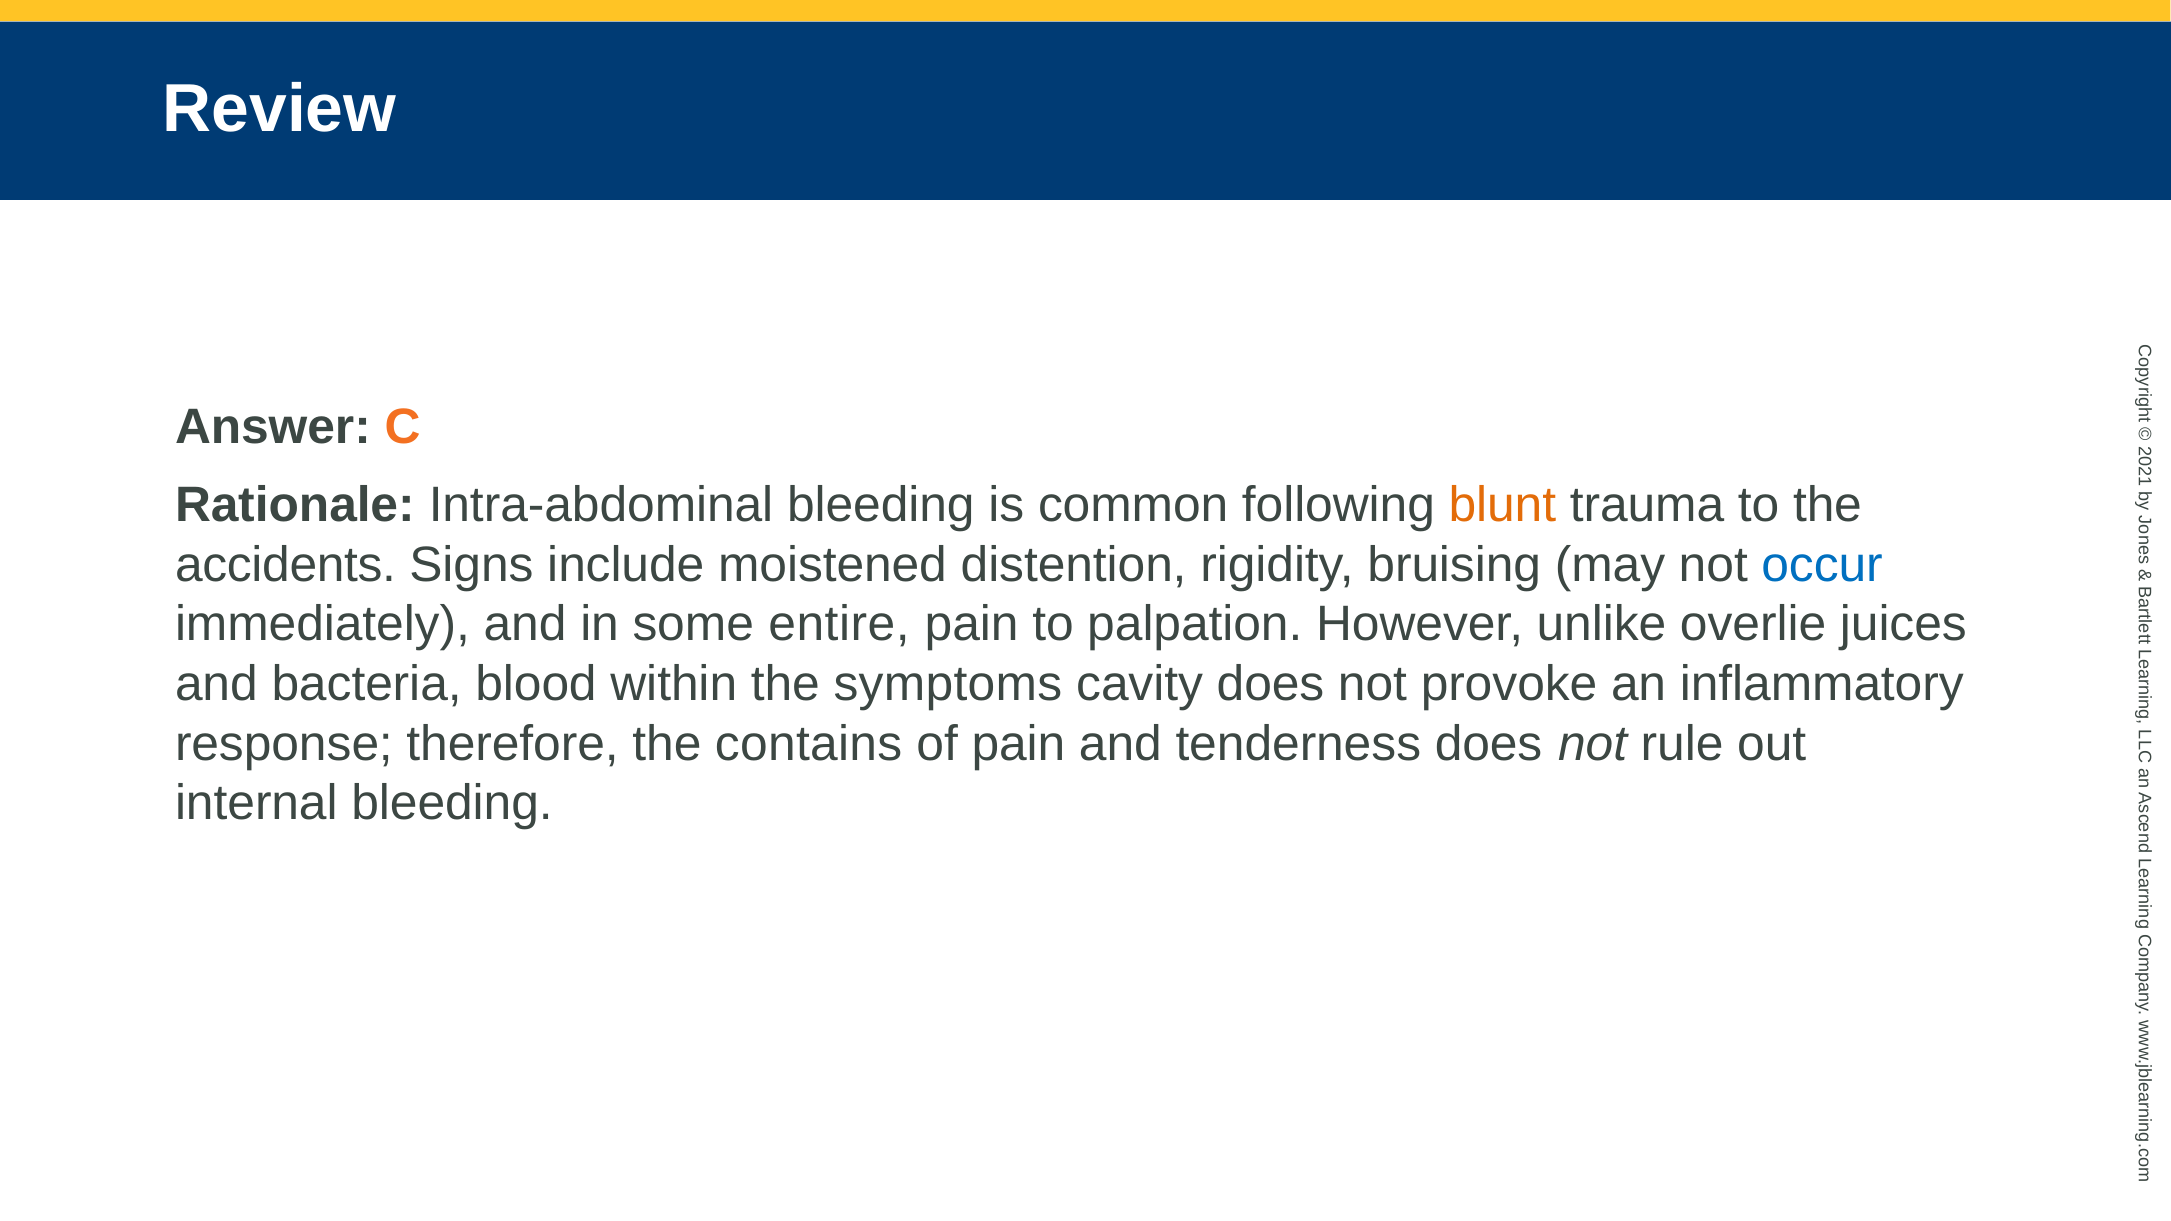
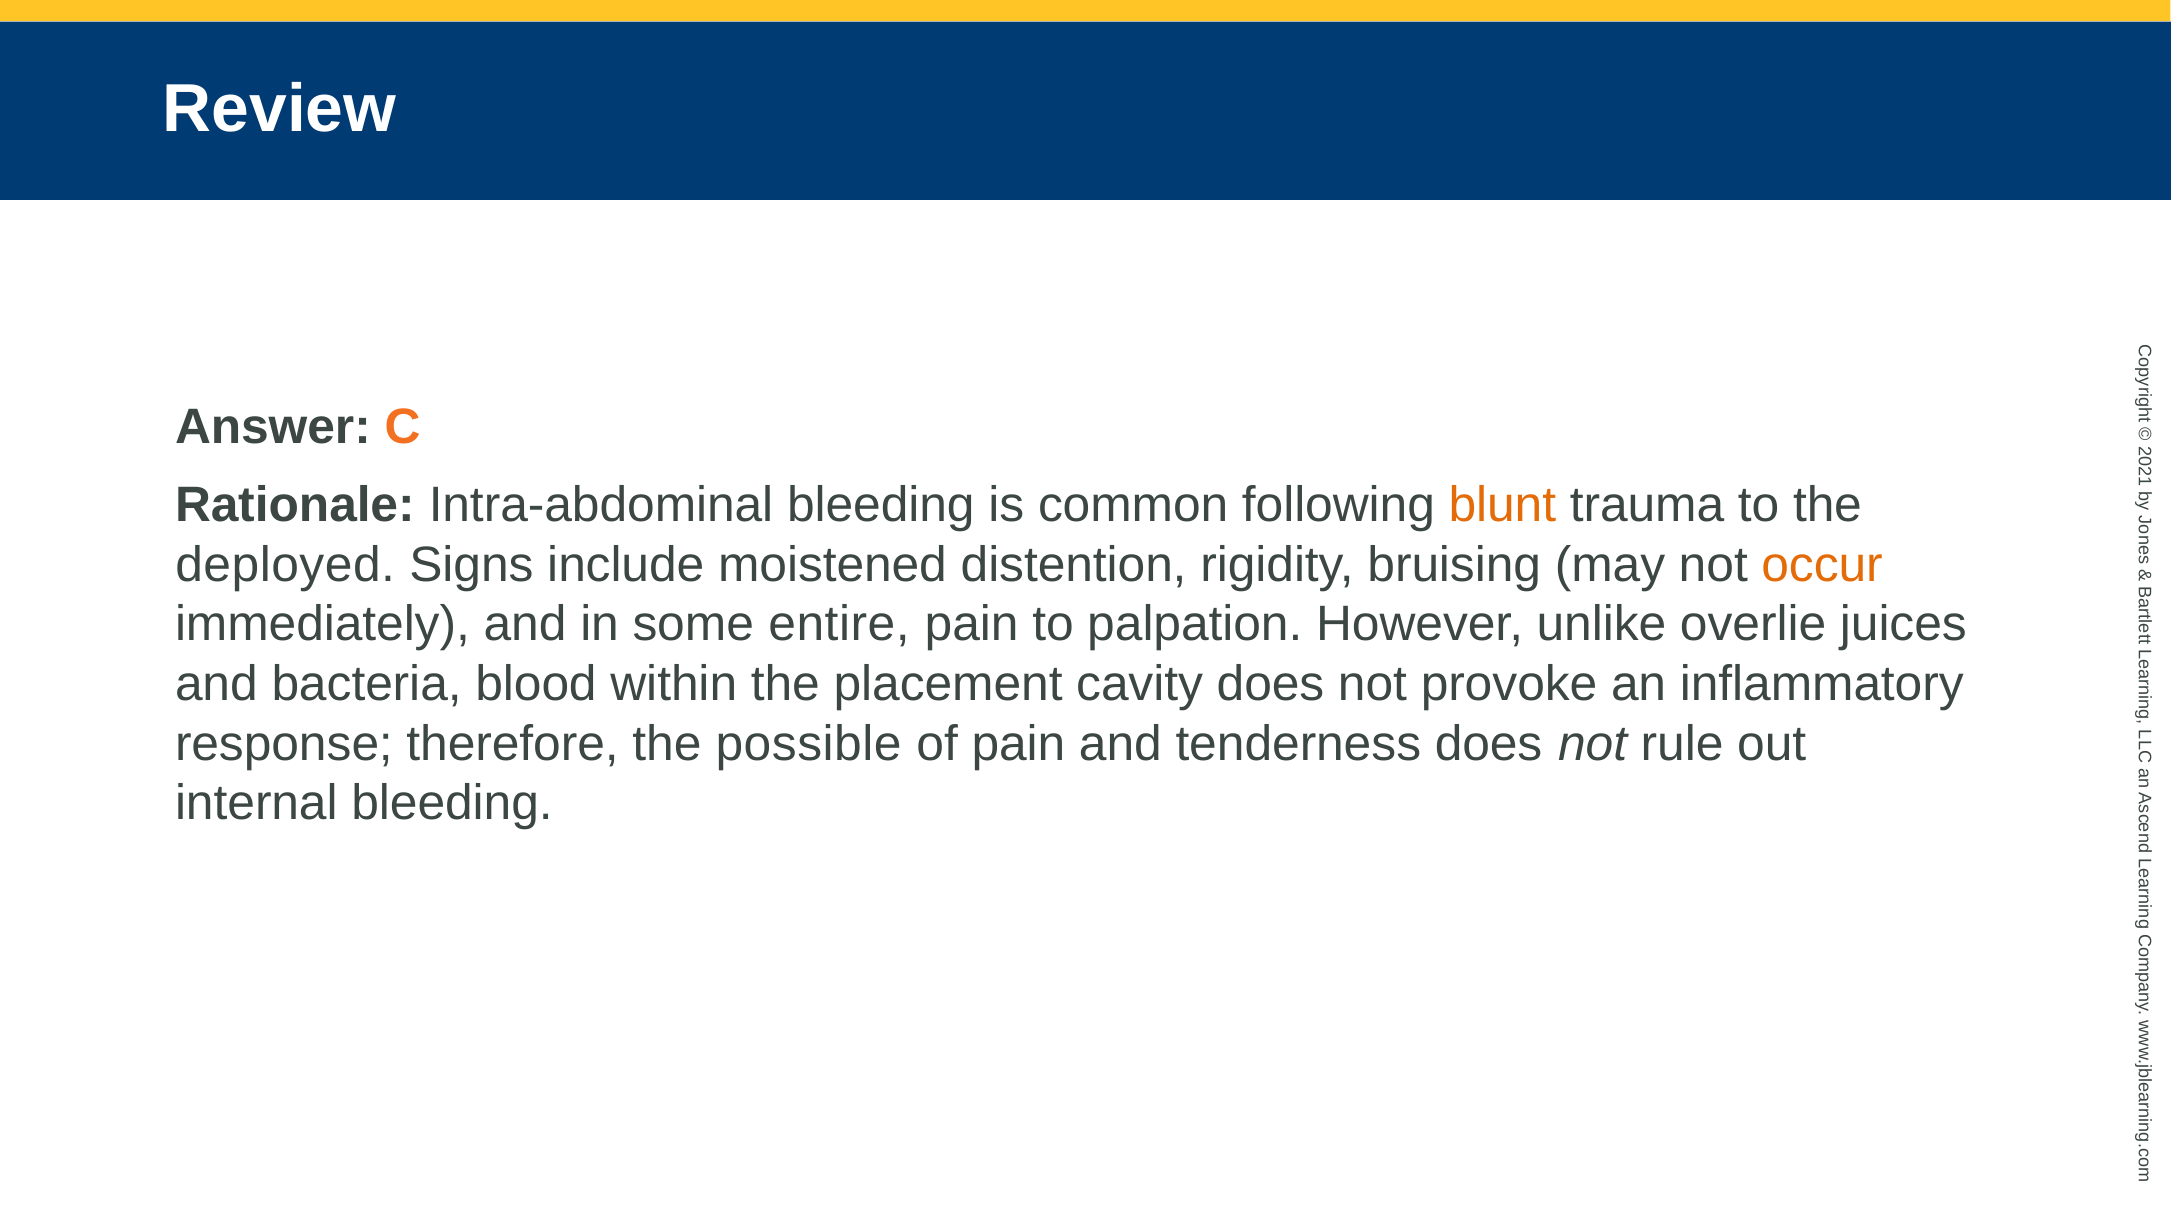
accidents: accidents -> deployed
occur colour: blue -> orange
symptoms: symptoms -> placement
contains: contains -> possible
